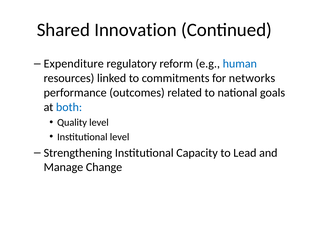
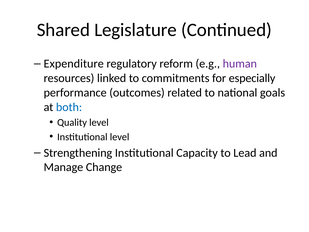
Innovation: Innovation -> Legislature
human colour: blue -> purple
networks: networks -> especially
